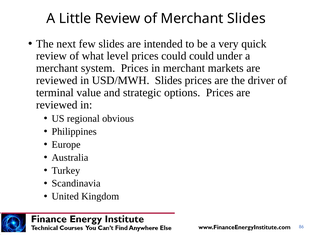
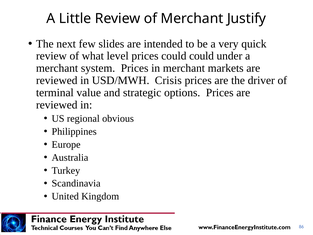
Merchant Slides: Slides -> Justify
USD/MWH Slides: Slides -> Crisis
